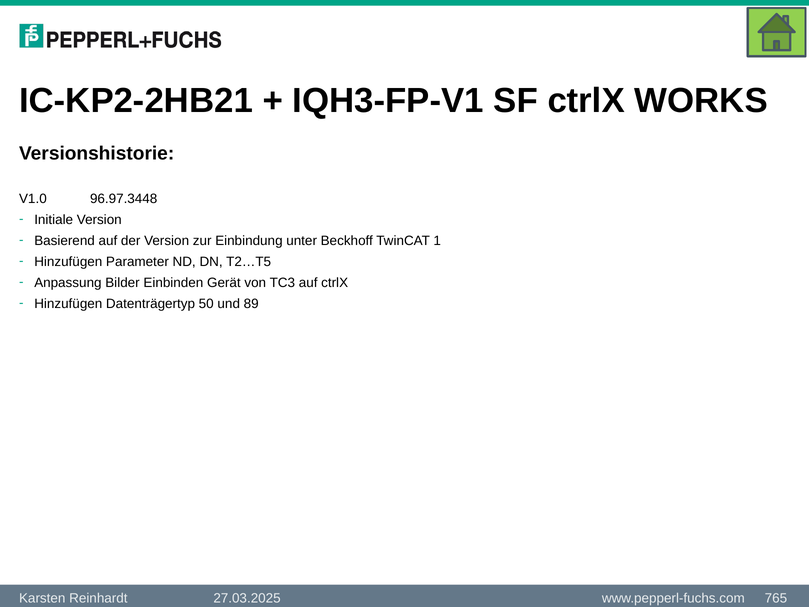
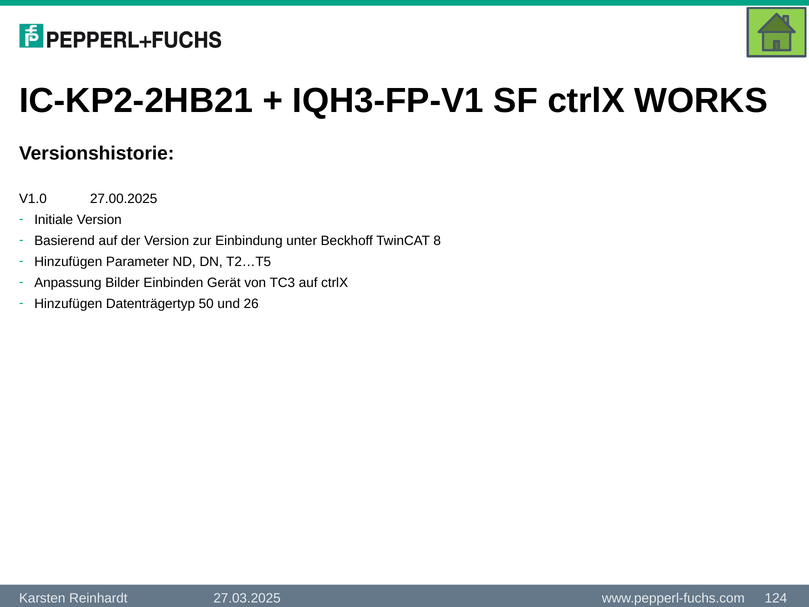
96.97.3448: 96.97.3448 -> 27.00.2025
1: 1 -> 8
89: 89 -> 26
765: 765 -> 124
